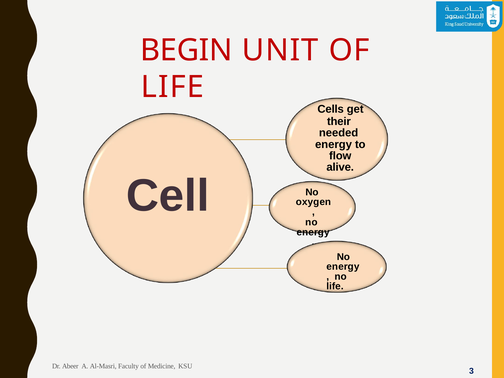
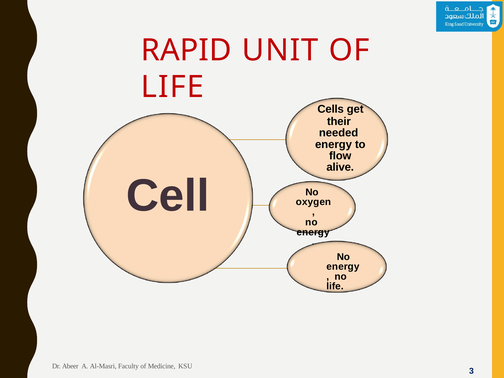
BEGIN: BEGIN -> RAPID
